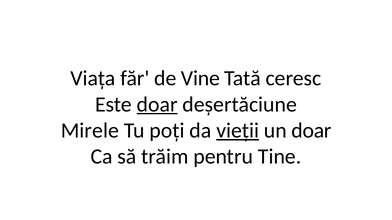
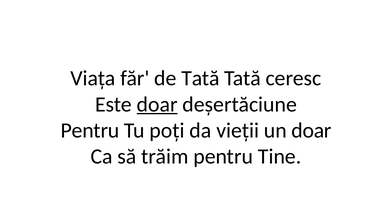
de Vine: Vine -> Tată
Mirele at (90, 131): Mirele -> Pentru
vieții underline: present -> none
